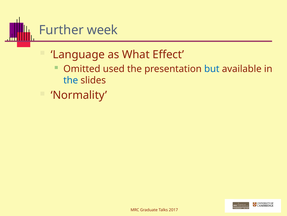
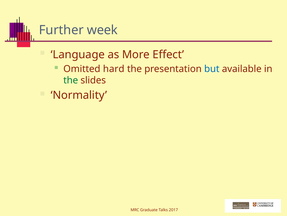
What: What -> More
used: used -> hard
the at (71, 80) colour: blue -> green
